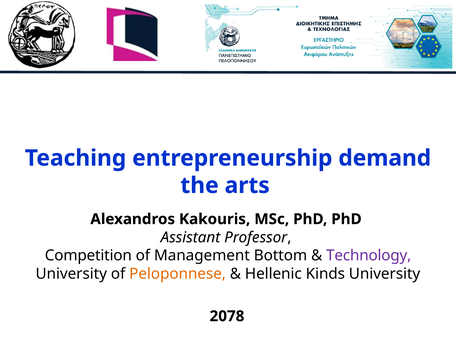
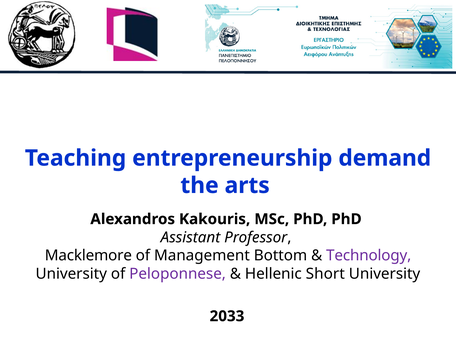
Competition: Competition -> Macklemore
Peloponnese colour: orange -> purple
Kinds: Kinds -> Short
2078: 2078 -> 2033
